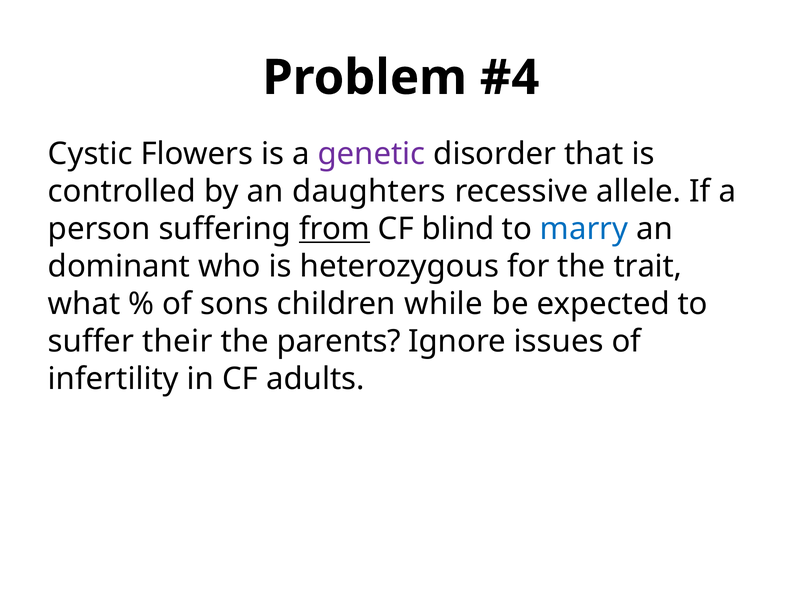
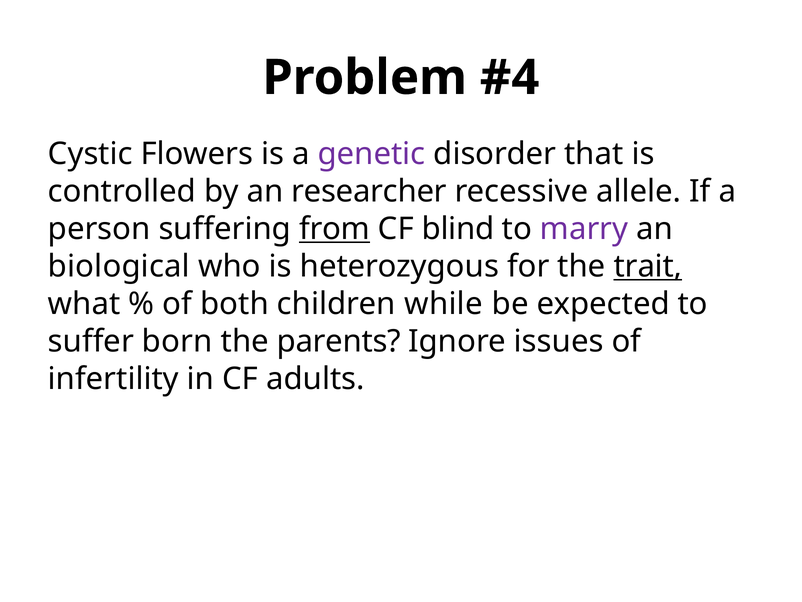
daughters: daughters -> researcher
marry colour: blue -> purple
dominant: dominant -> biological
trait underline: none -> present
sons: sons -> both
their: their -> born
